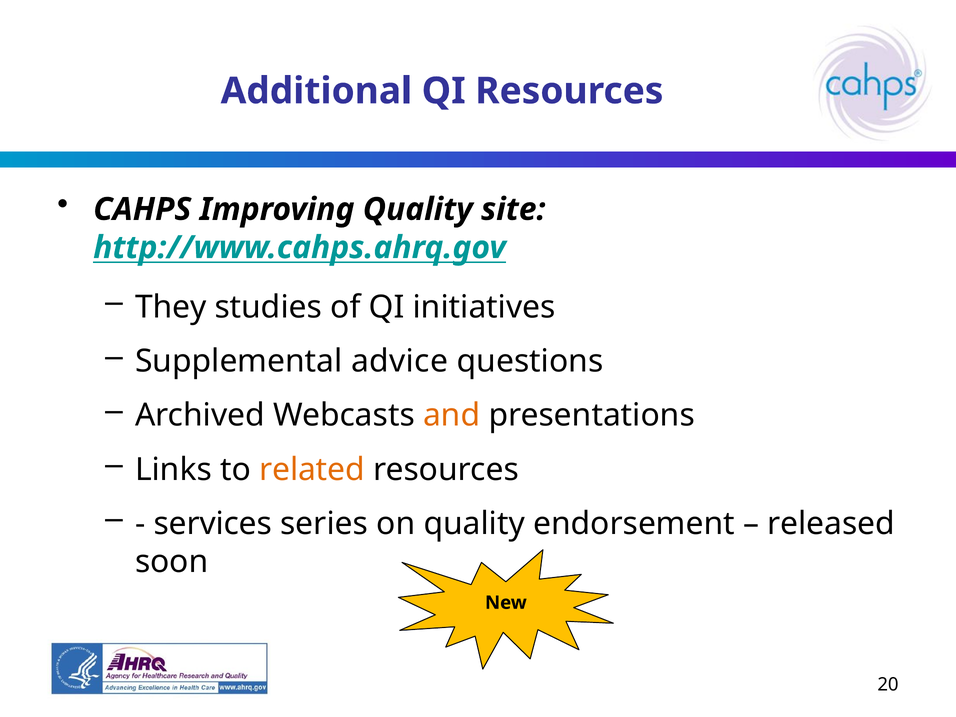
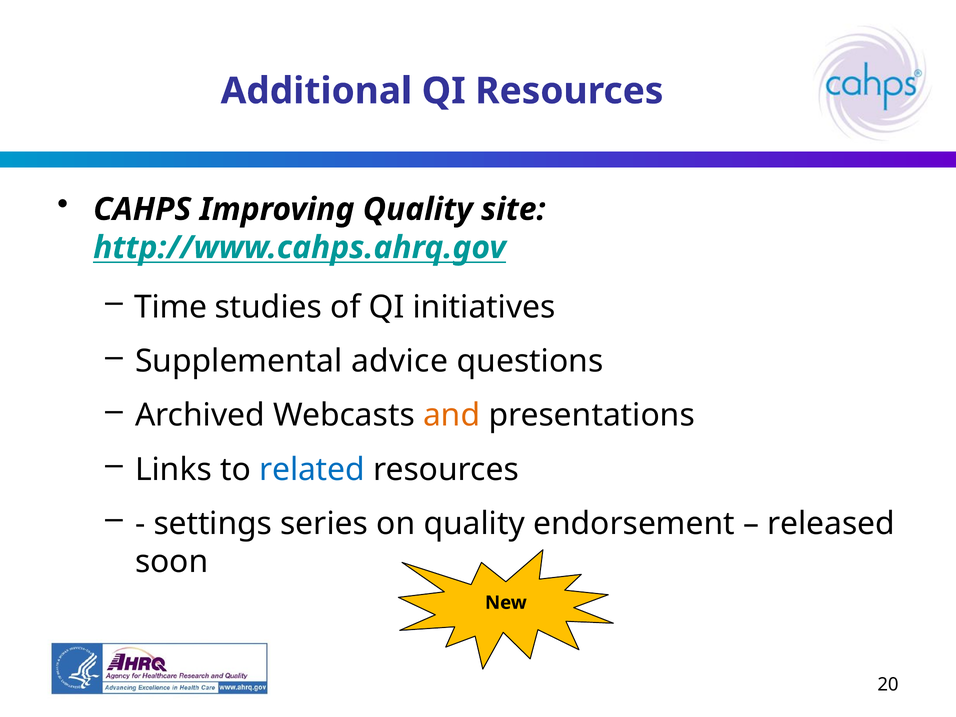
They: They -> Time
related colour: orange -> blue
services: services -> settings
